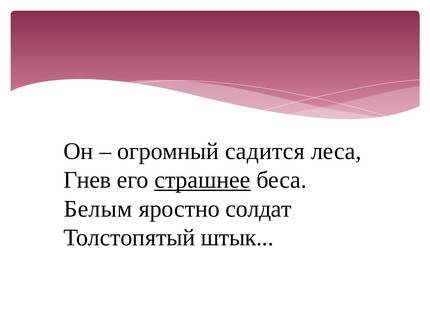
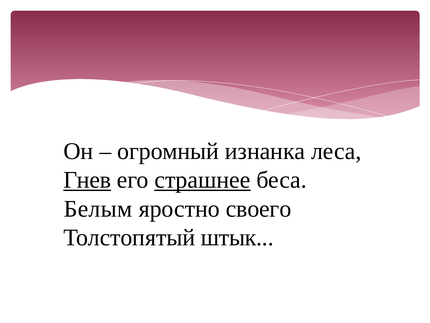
садится: садится -> изнанка
Гнев underline: none -> present
солдат: солдат -> своего
